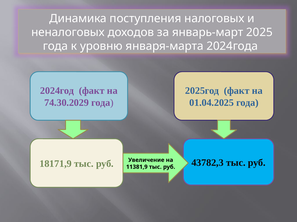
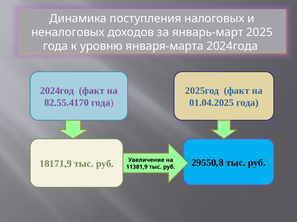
74.30.2029: 74.30.2029 -> 82.55.4170
43782,3: 43782,3 -> 29550,8
